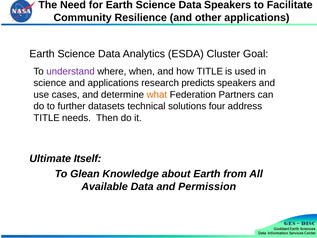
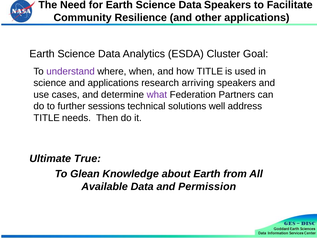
predicts: predicts -> arriving
what colour: orange -> purple
datasets: datasets -> sessions
four: four -> well
Itself: Itself -> True
